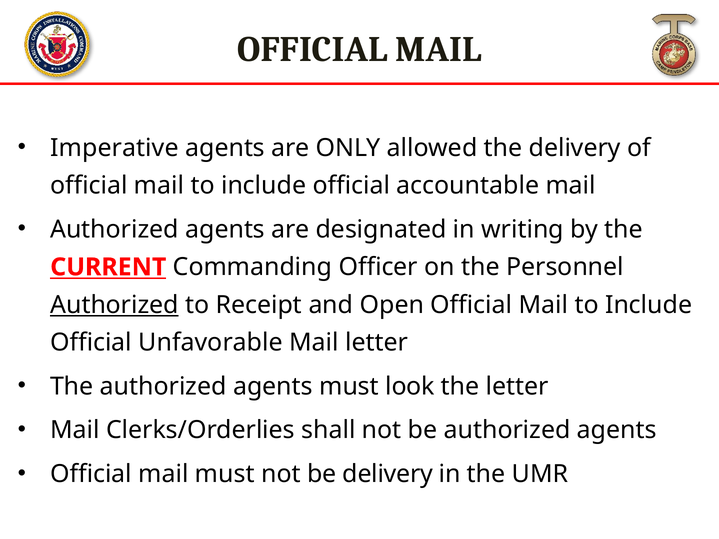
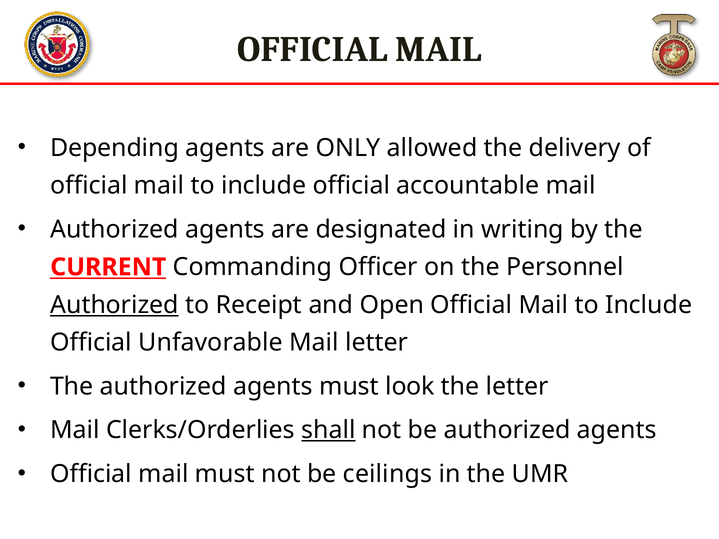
Imperative: Imperative -> Depending
shall underline: none -> present
be delivery: delivery -> ceilings
